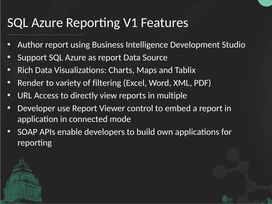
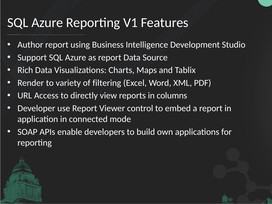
multiple: multiple -> columns
